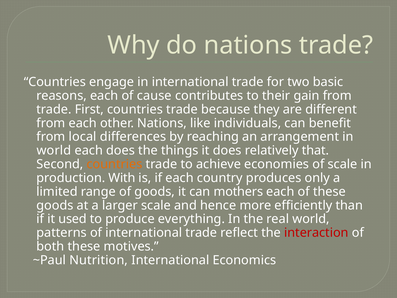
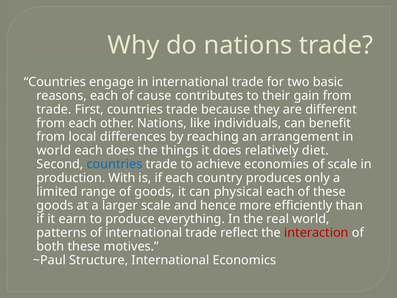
that: that -> diet
countries at (115, 164) colour: orange -> blue
mothers: mothers -> physical
used: used -> earn
Nutrition: Nutrition -> Structure
